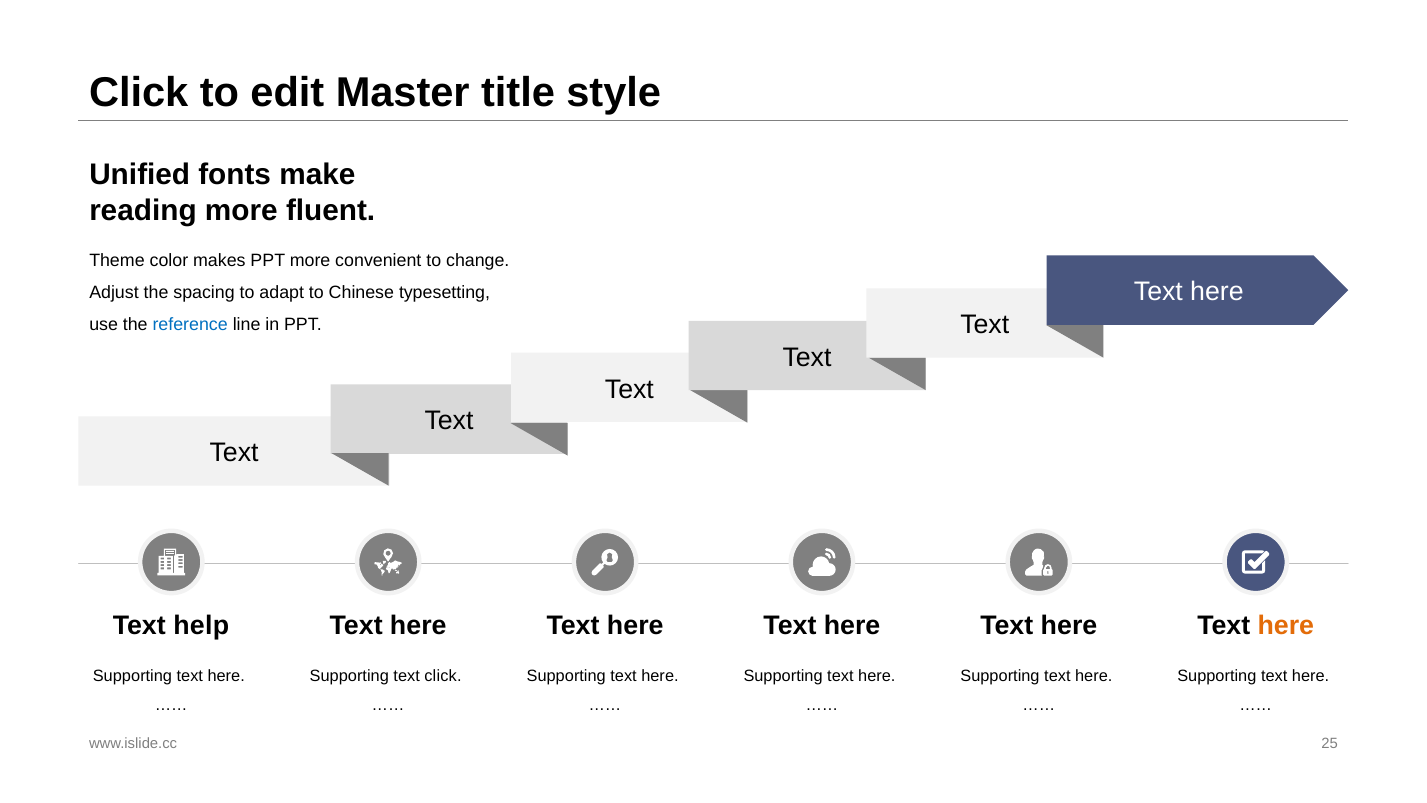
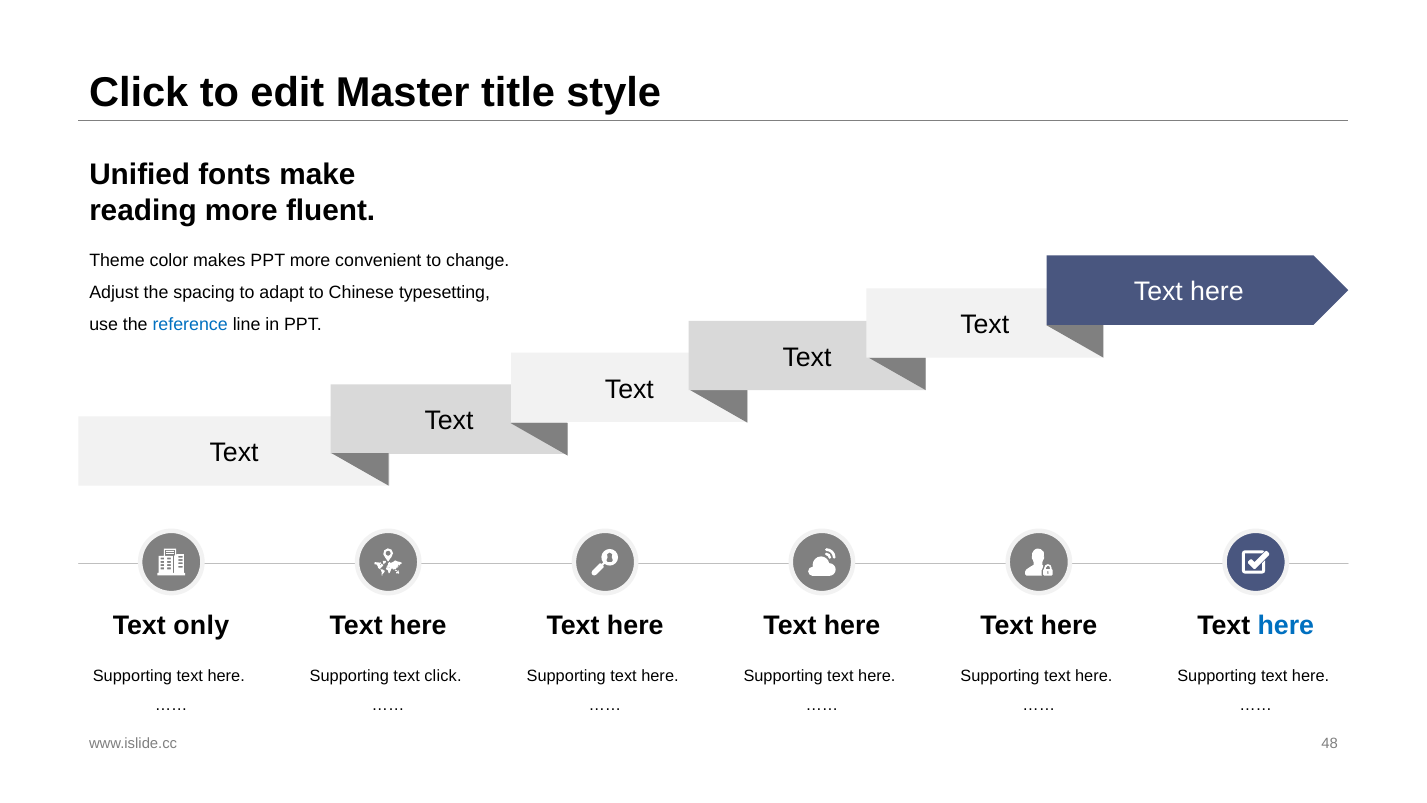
help: help -> only
here at (1286, 626) colour: orange -> blue
25: 25 -> 48
